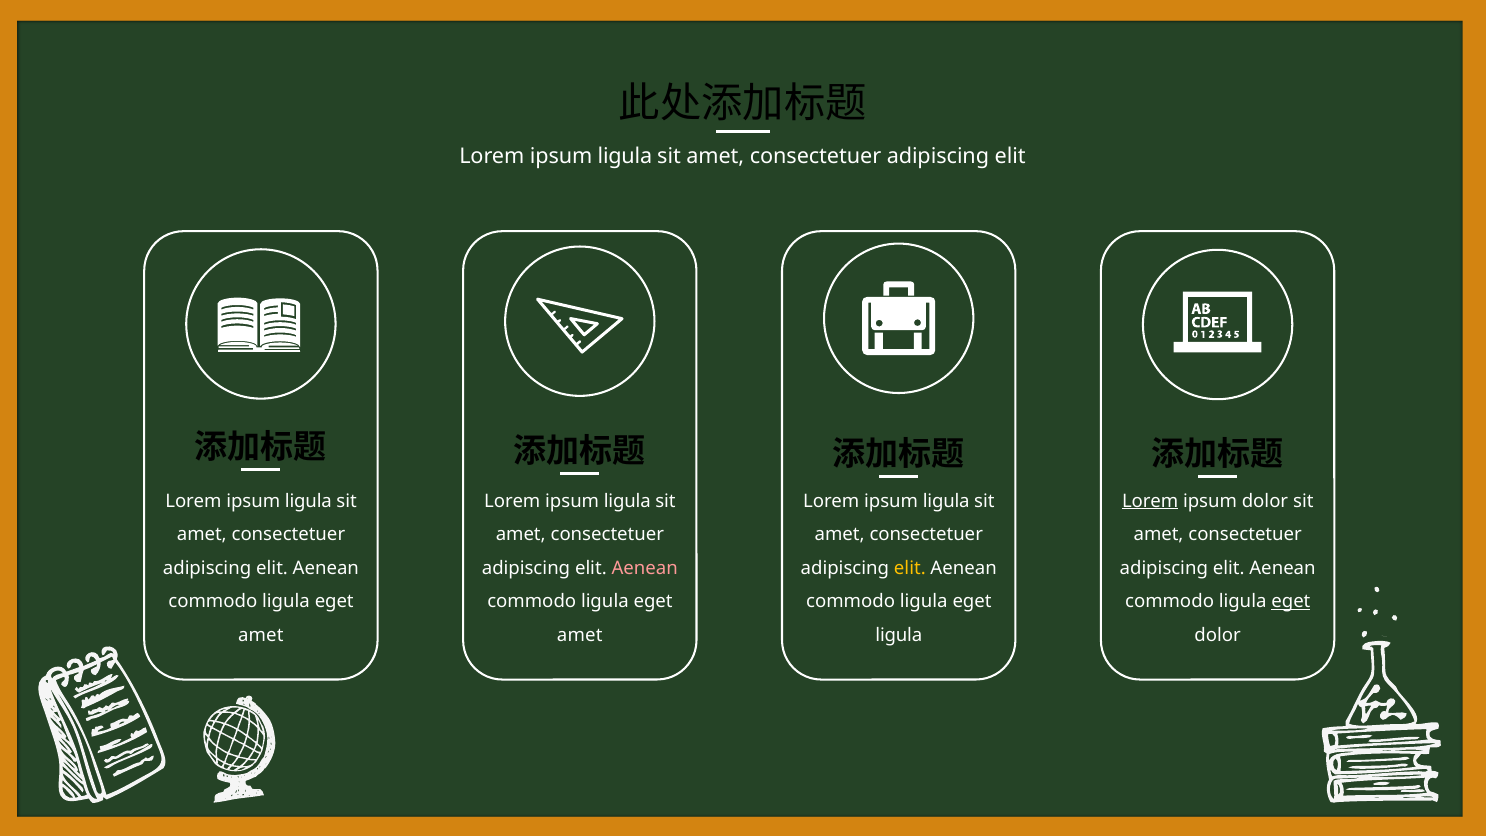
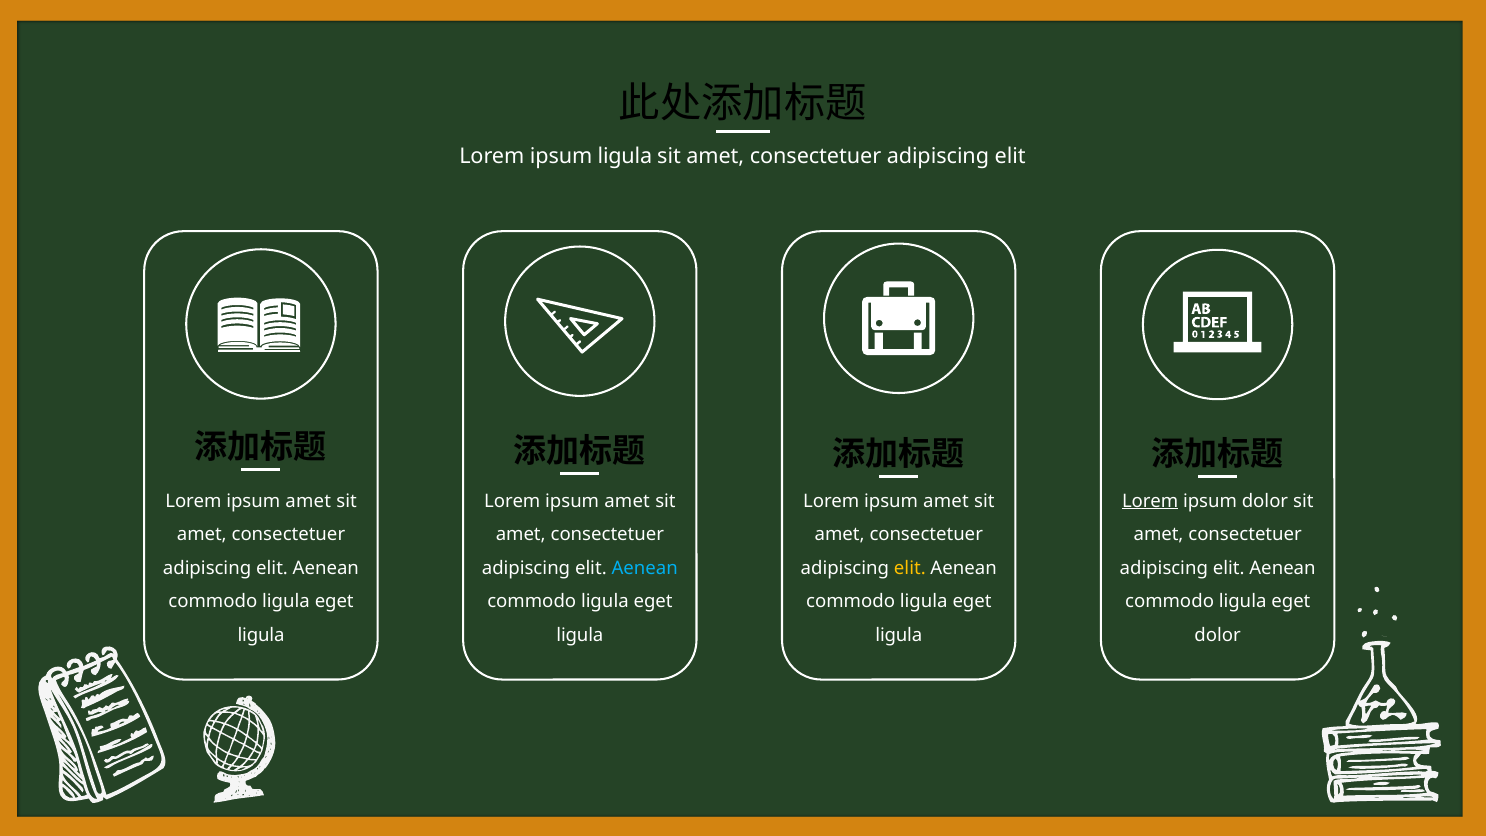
ligula at (308, 501): ligula -> amet
ligula at (627, 501): ligula -> amet
ligula at (946, 501): ligula -> amet
Aenean at (645, 568) colour: pink -> light blue
eget at (1291, 601) underline: present -> none
amet at (261, 635): amet -> ligula
amet at (580, 635): amet -> ligula
